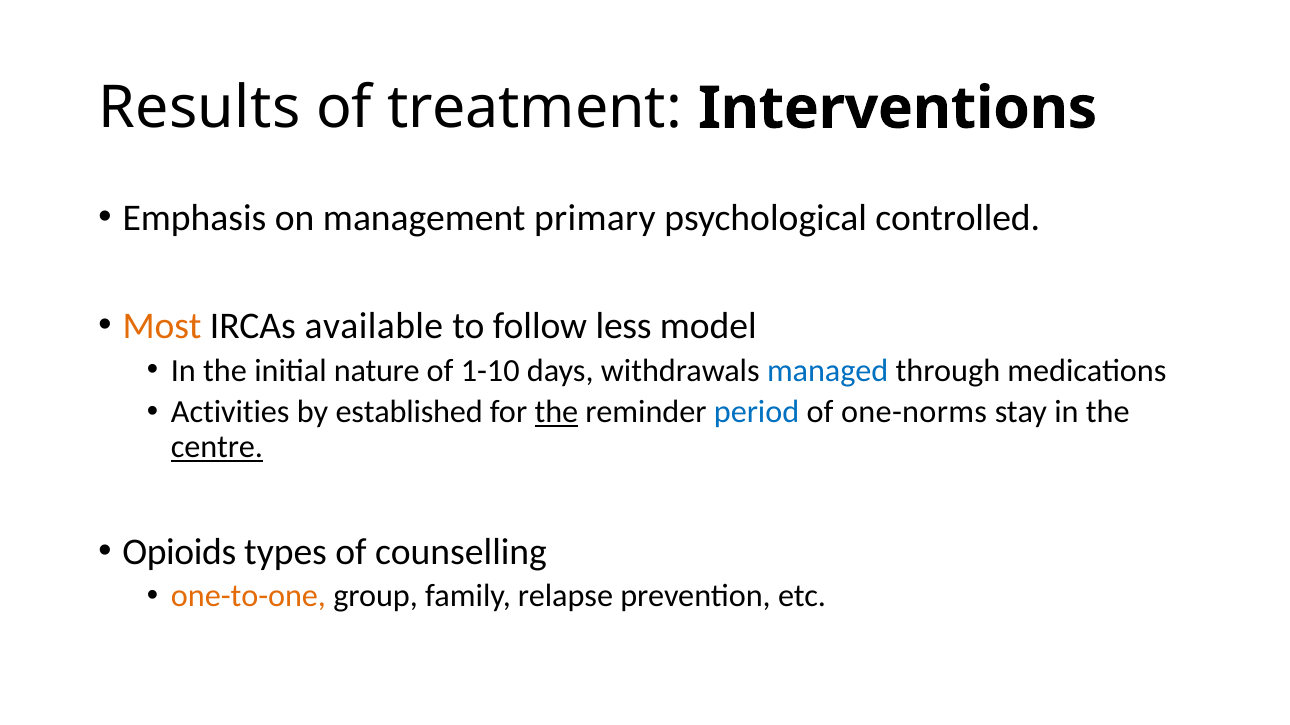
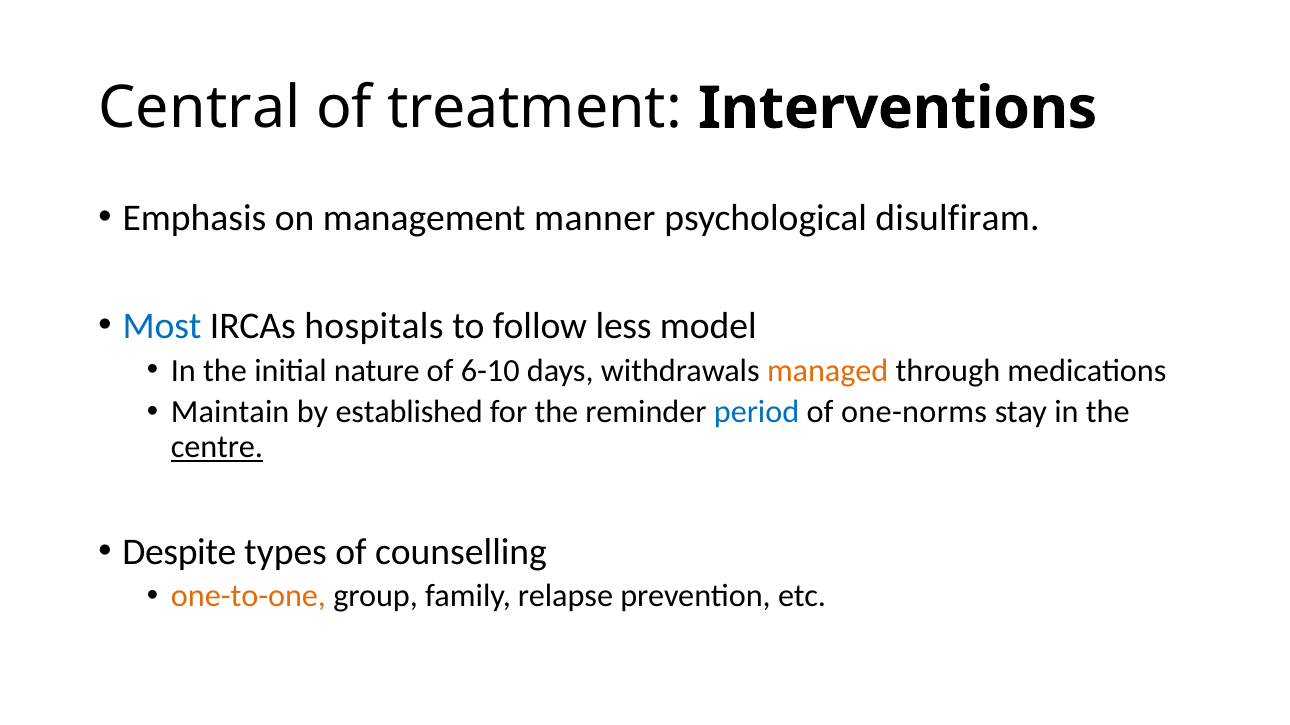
Results: Results -> Central
primary: primary -> manner
controlled: controlled -> disulfiram
Most colour: orange -> blue
available: available -> hospitals
1-10: 1-10 -> 6-10
managed colour: blue -> orange
Activities: Activities -> Maintain
the at (556, 412) underline: present -> none
Opioids: Opioids -> Despite
